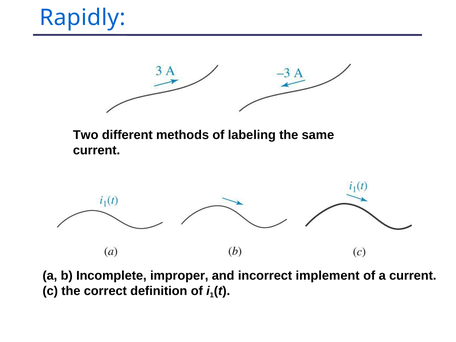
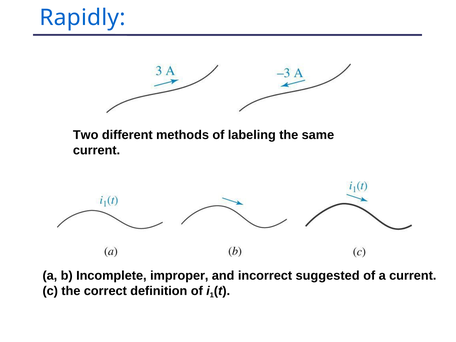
implement: implement -> suggested
